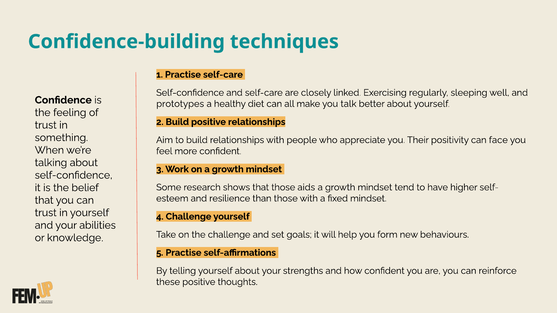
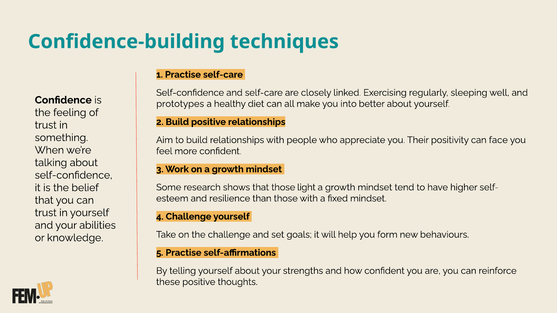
talk: talk -> into
aids: aids -> light
